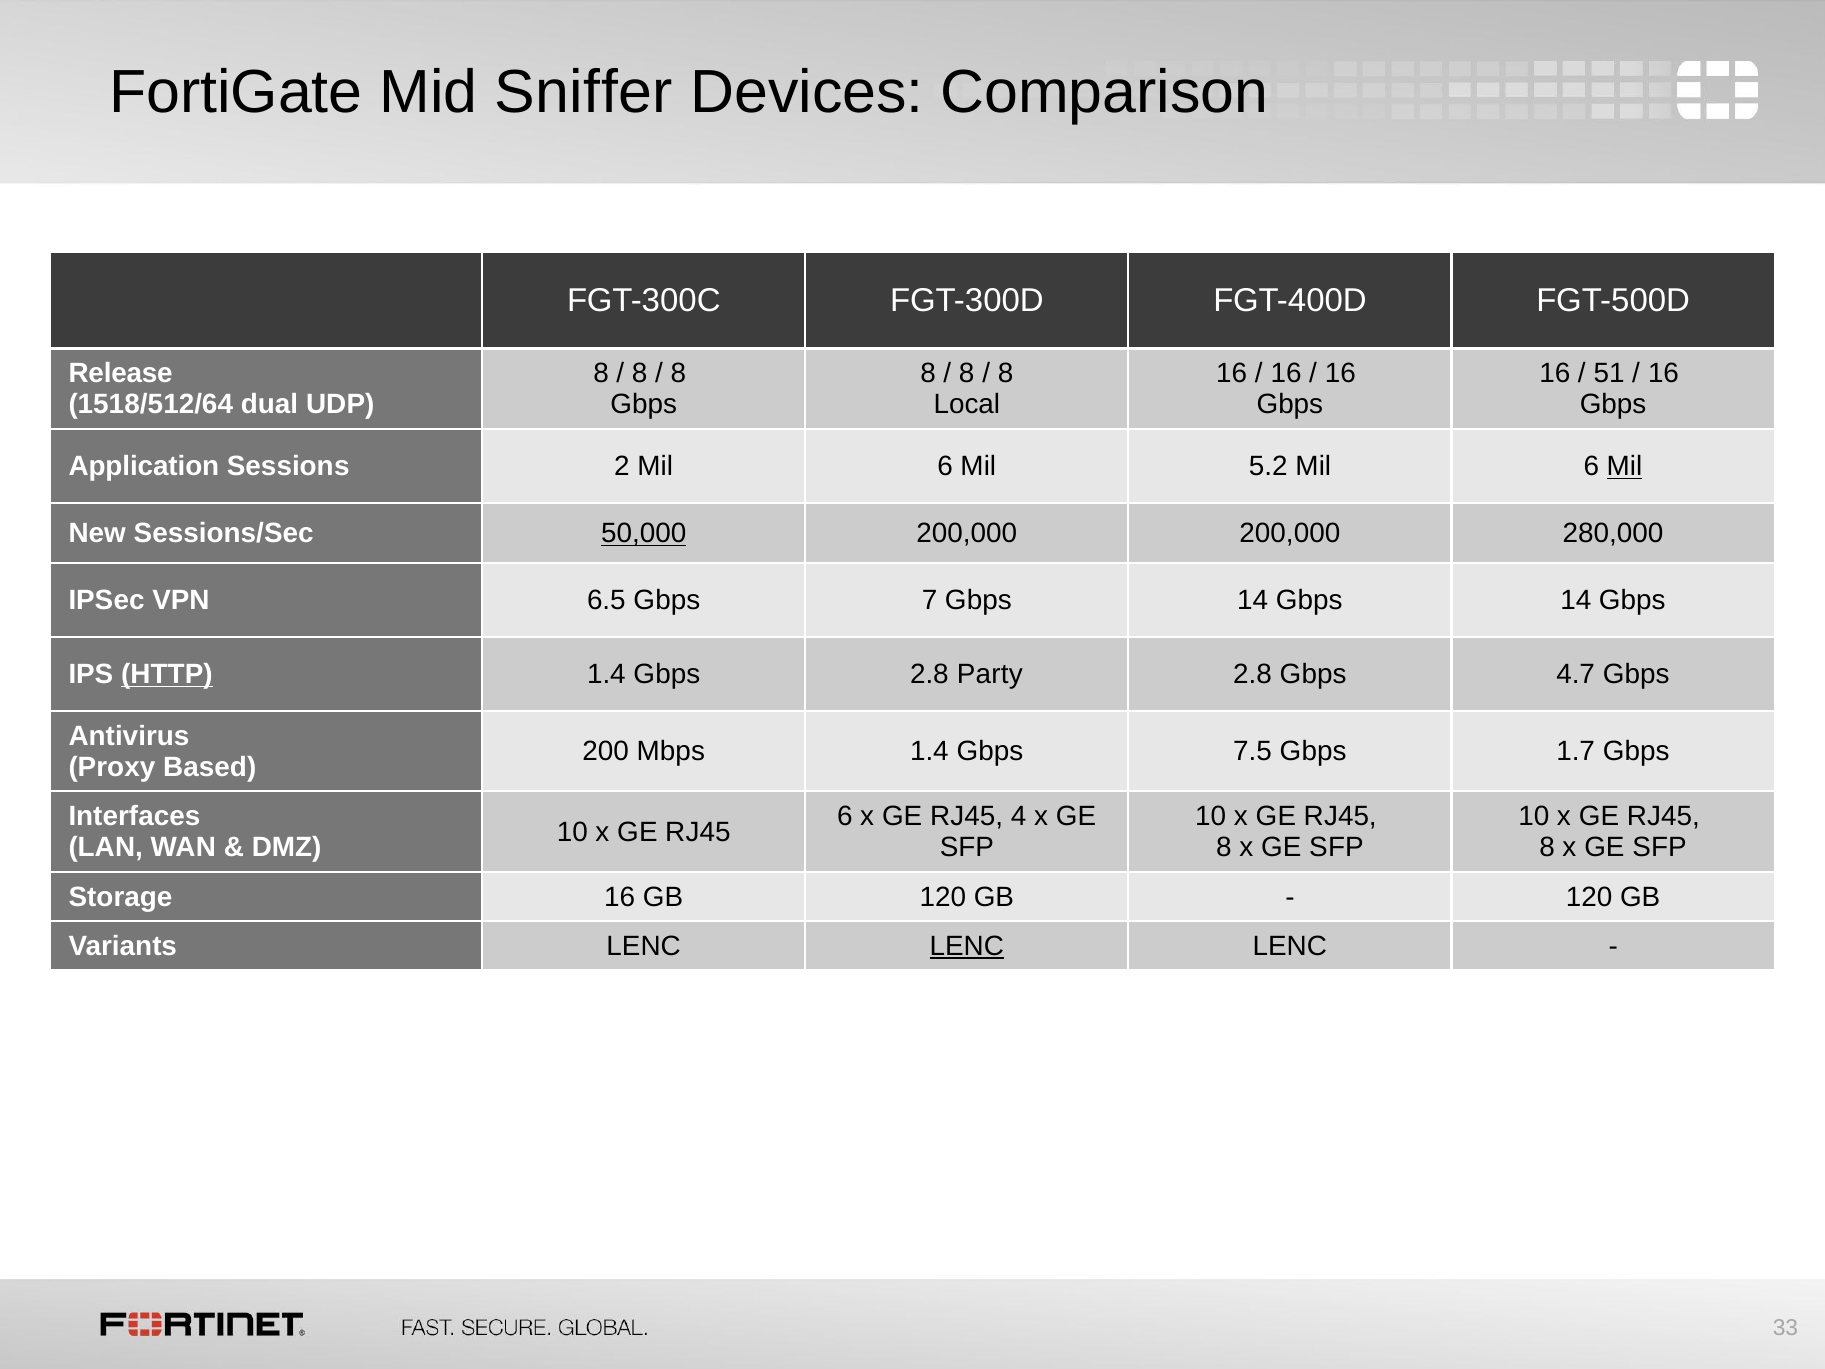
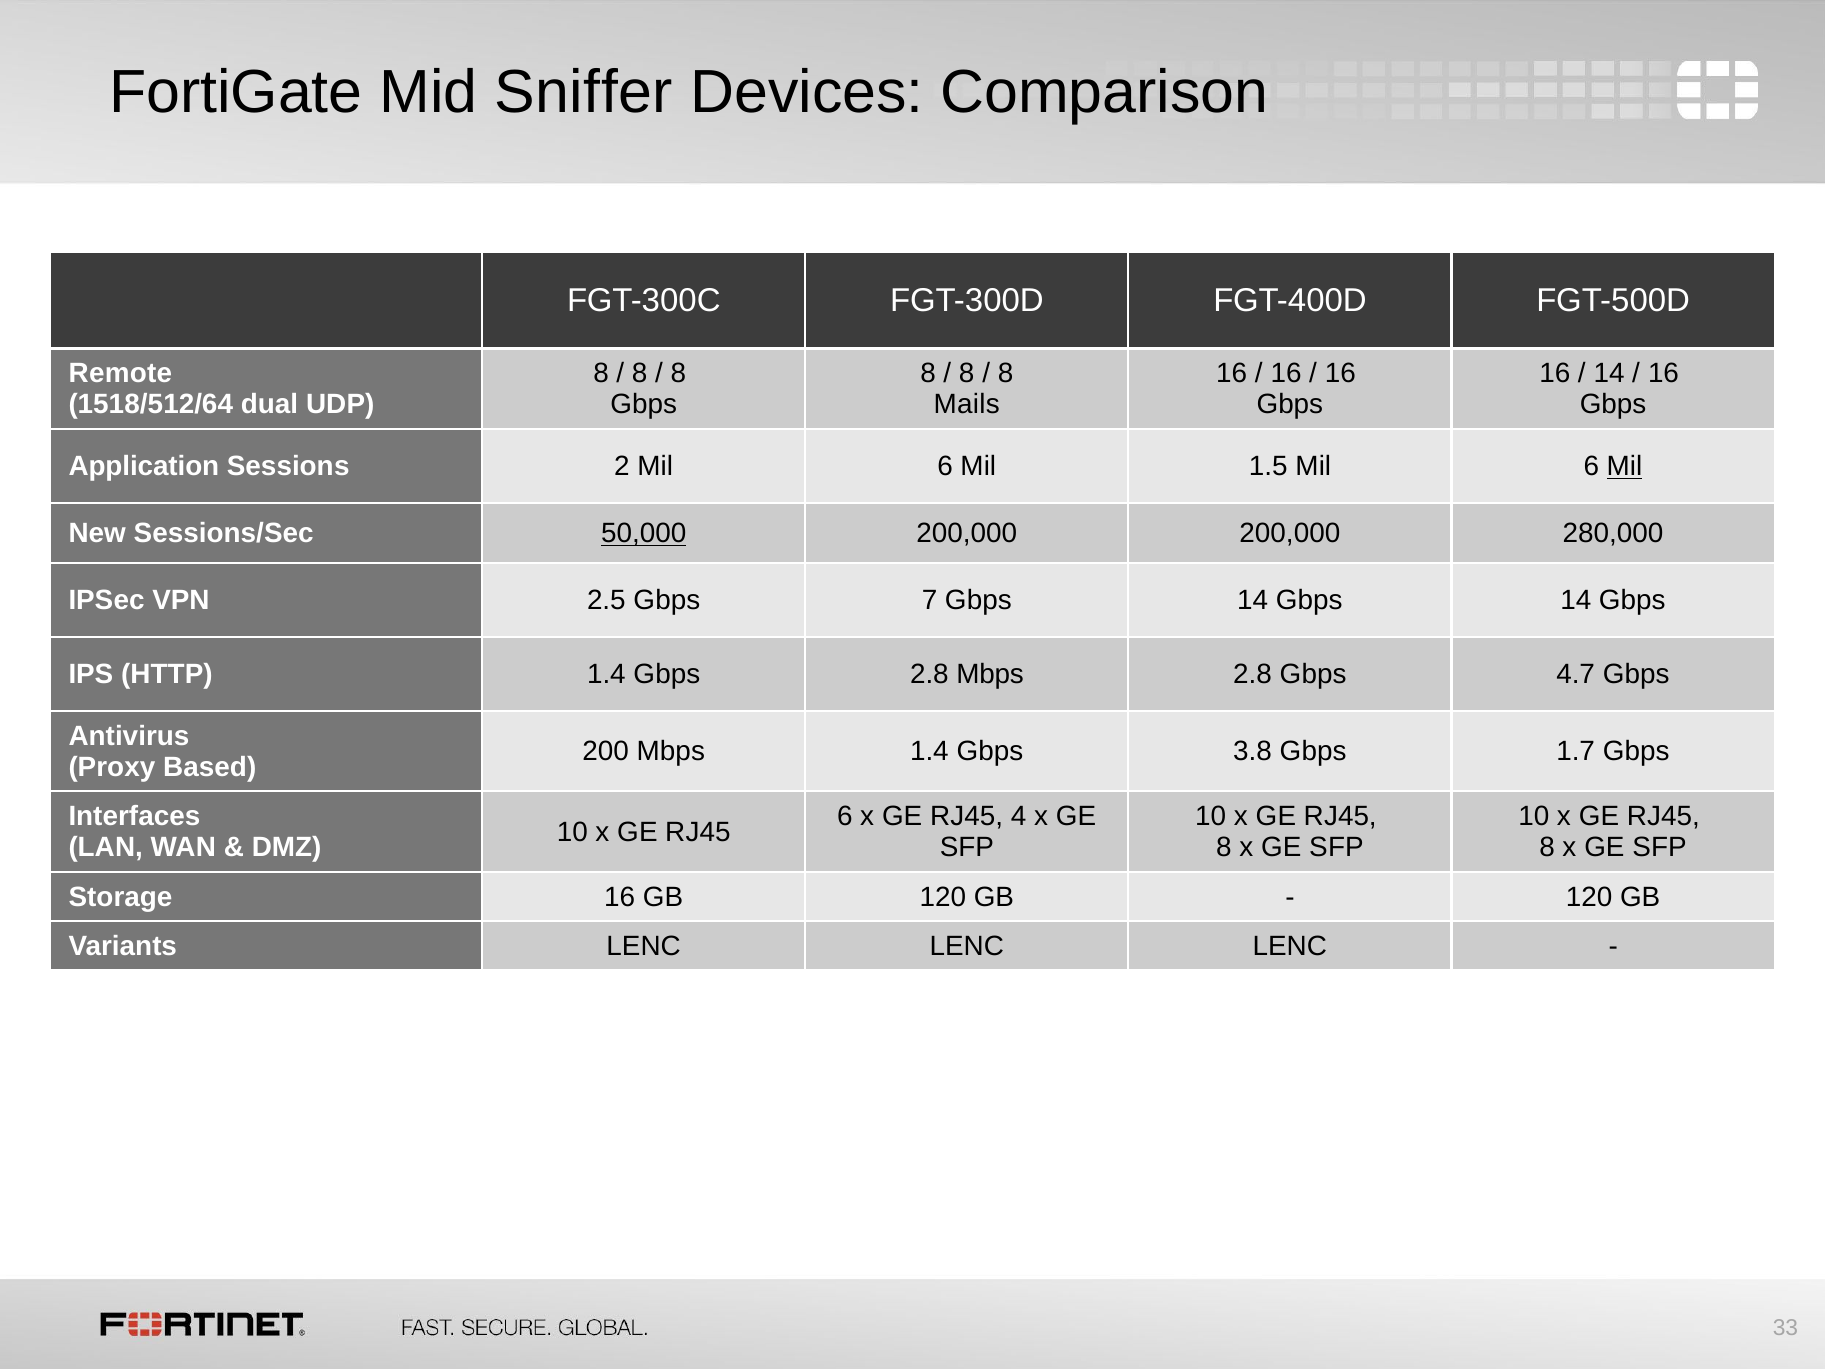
Release: Release -> Remote
51 at (1609, 374): 51 -> 14
Local: Local -> Mails
5.2: 5.2 -> 1.5
6.5: 6.5 -> 2.5
HTTP underline: present -> none
2.8 Party: Party -> Mbps
7.5: 7.5 -> 3.8
LENC at (967, 946) underline: present -> none
